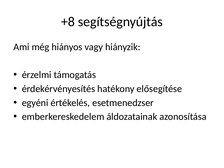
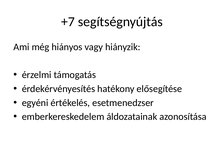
+8: +8 -> +7
